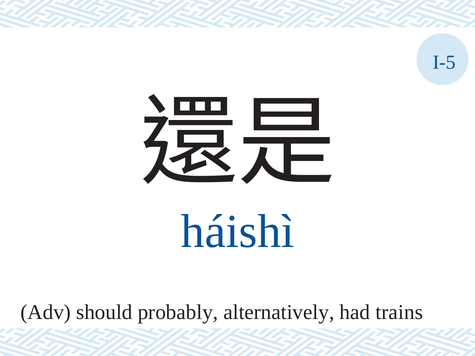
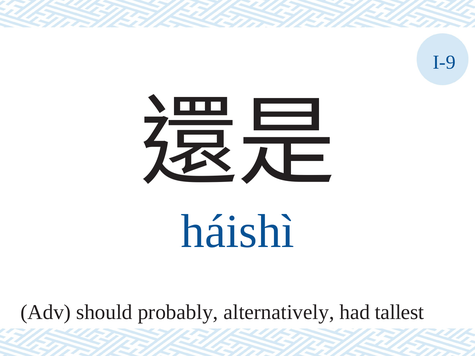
I-5: I-5 -> I-9
trains: trains -> tallest
